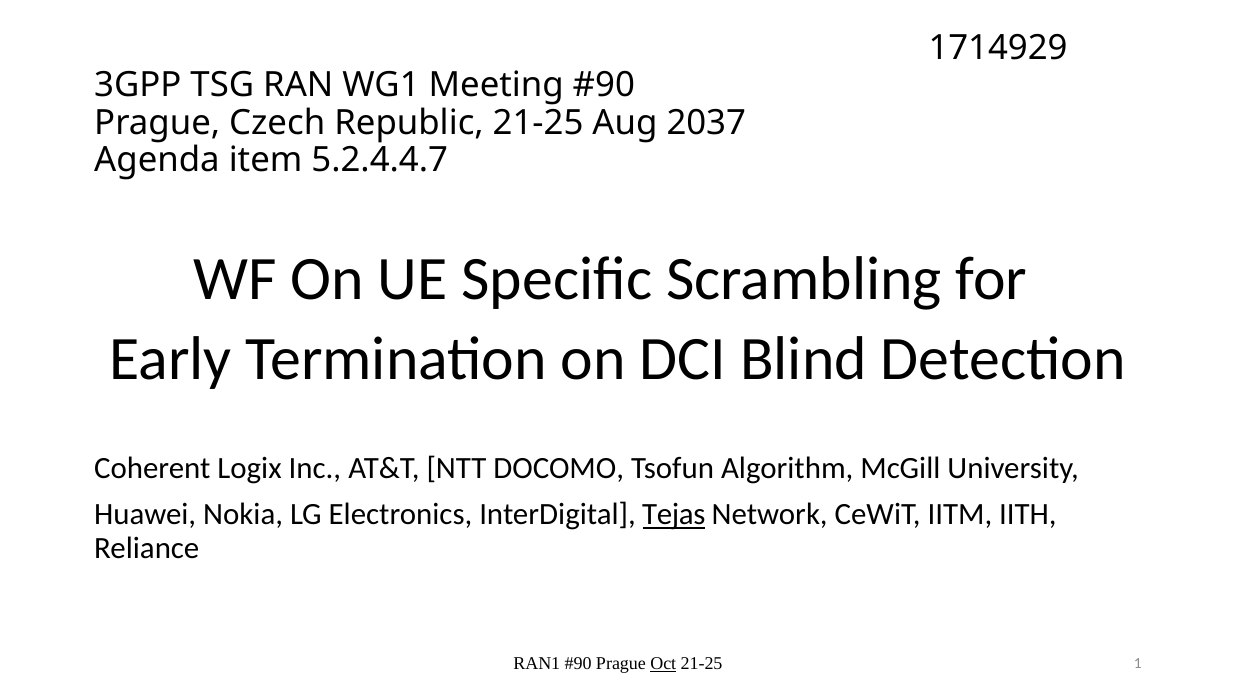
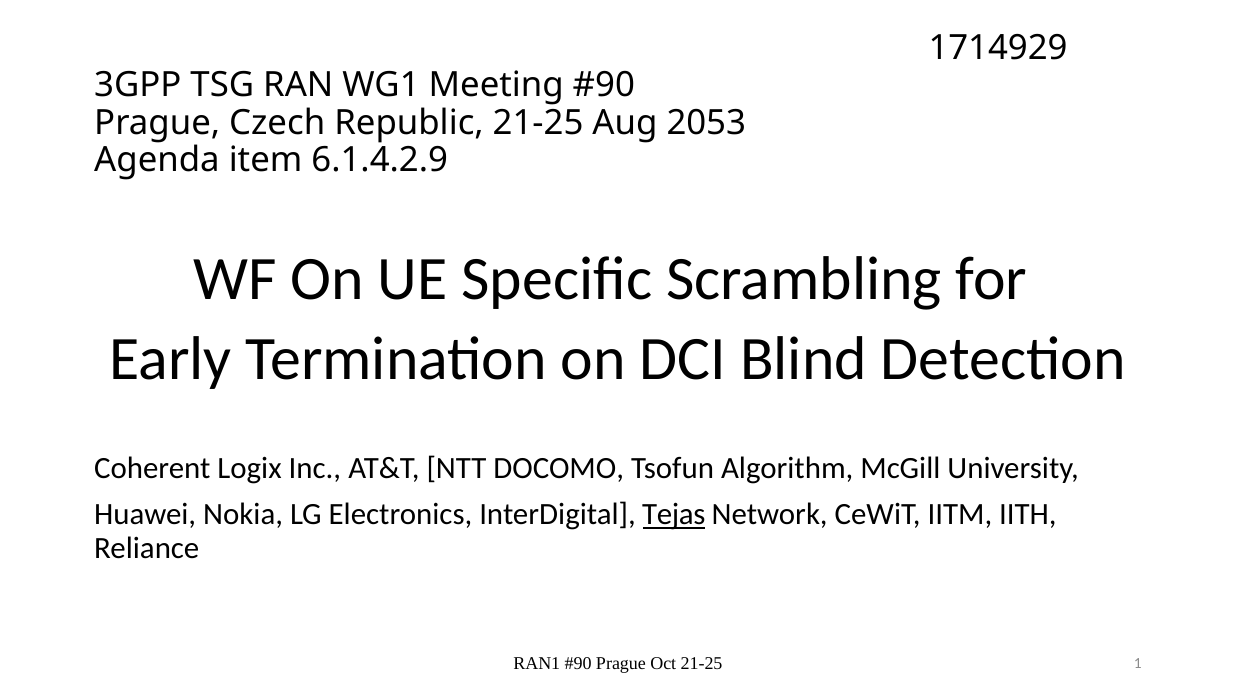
2037: 2037 -> 2053
5.2.4.4.7: 5.2.4.4.7 -> 6.1.4.2.9
Oct underline: present -> none
